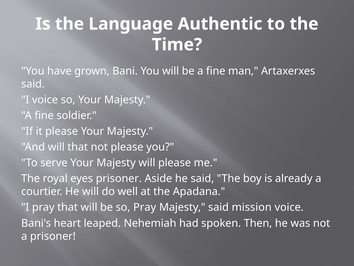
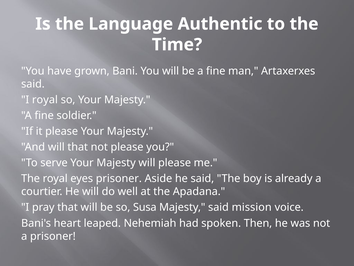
I voice: voice -> royal
so Pray: Pray -> Susa
